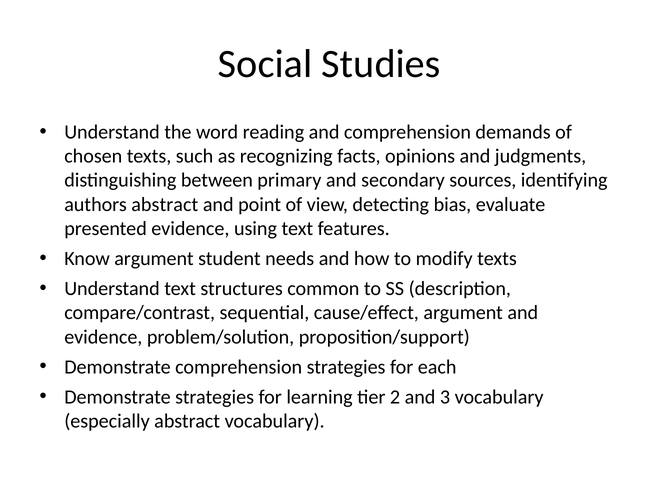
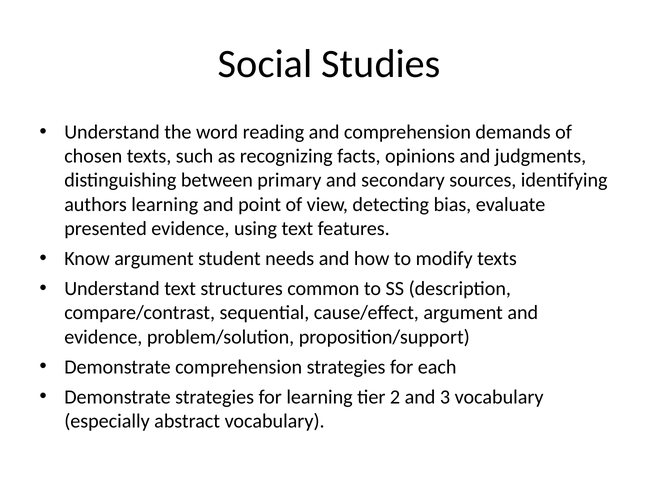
authors abstract: abstract -> learning
